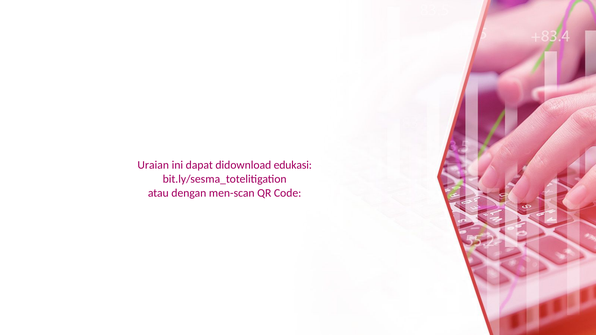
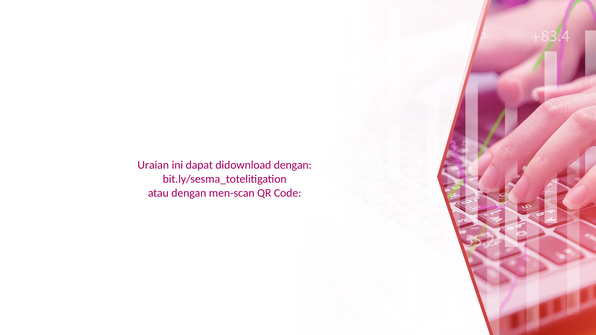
didownload edukasi: edukasi -> dengan
